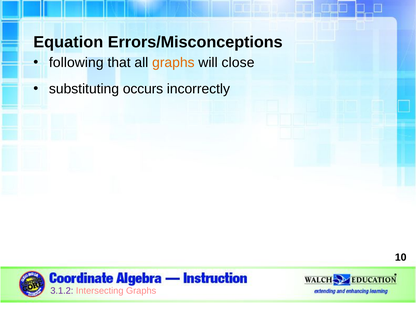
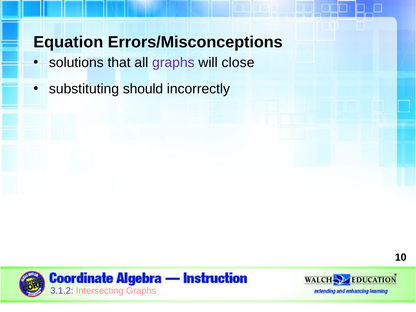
following: following -> solutions
graphs at (173, 63) colour: orange -> purple
occurs: occurs -> should
